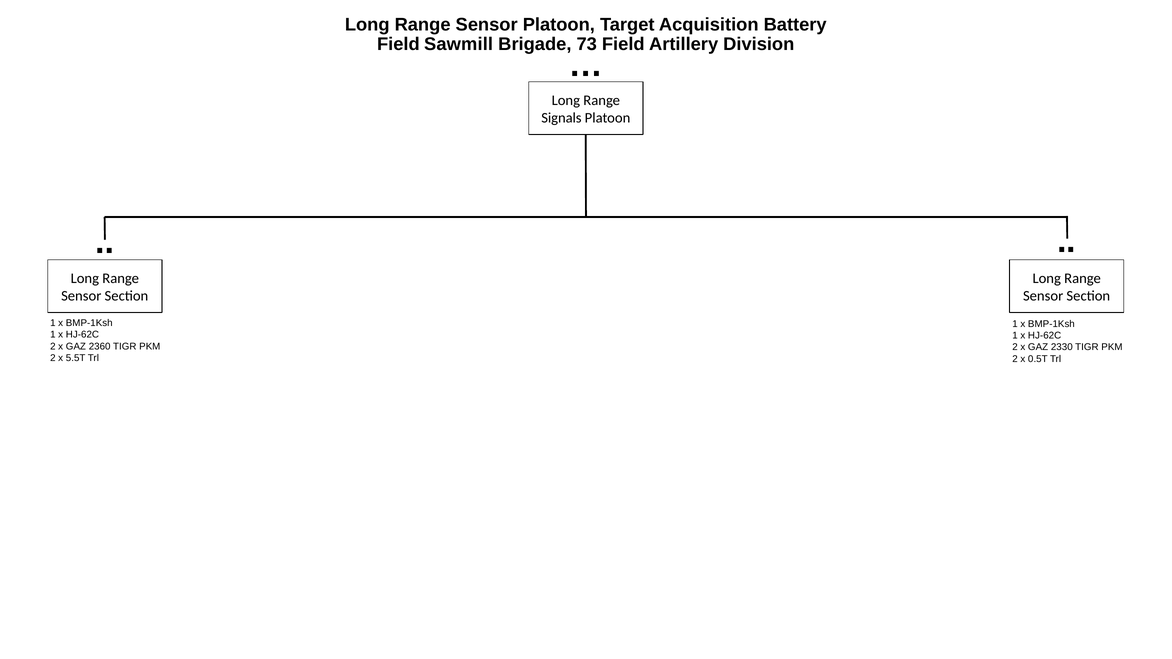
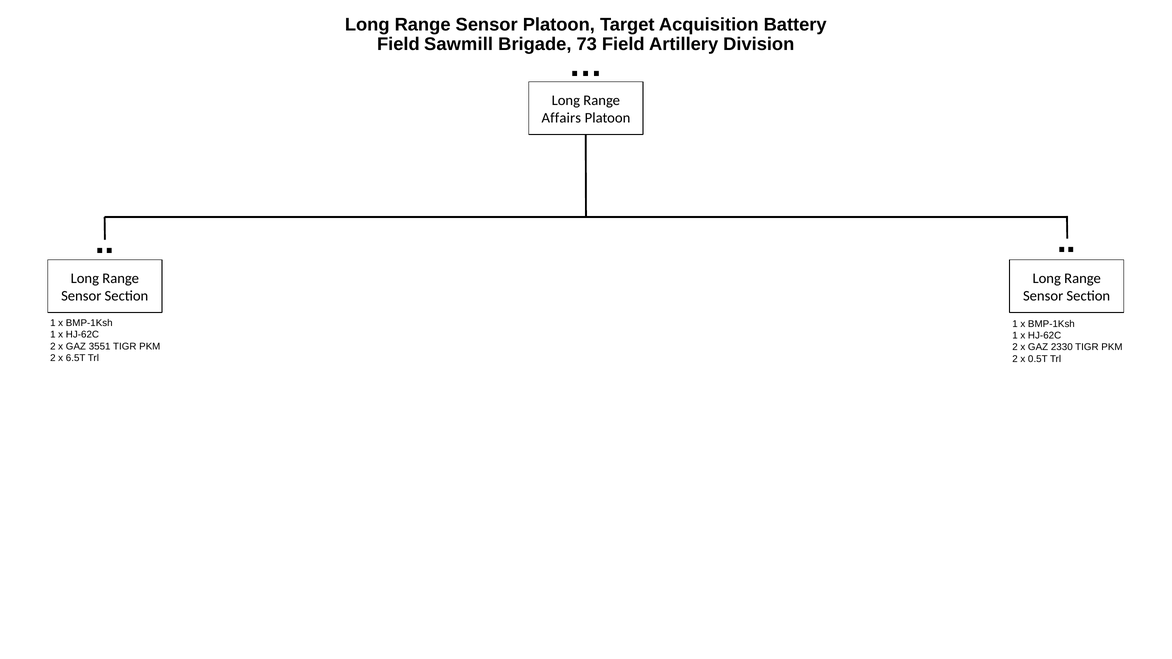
Signals: Signals -> Affairs
2360: 2360 -> 3551
5.5T: 5.5T -> 6.5T
